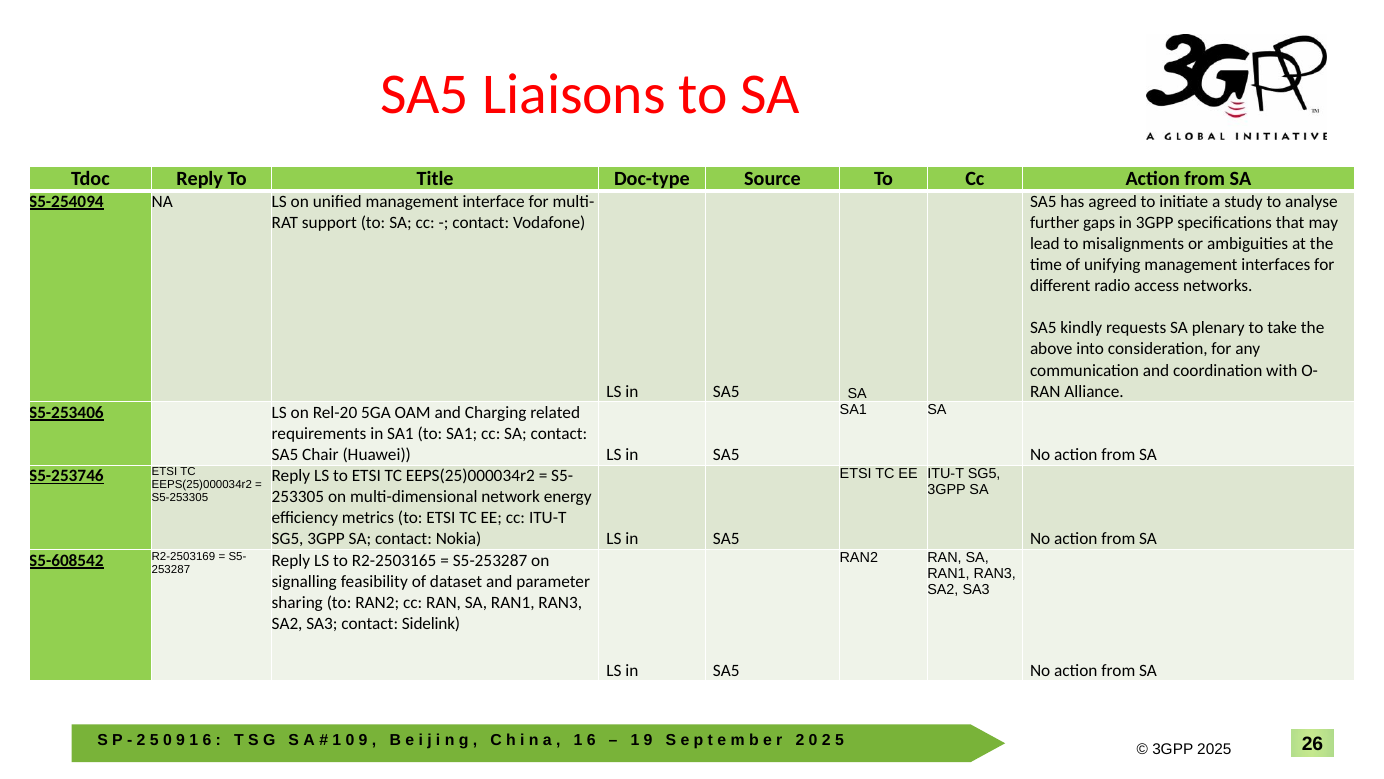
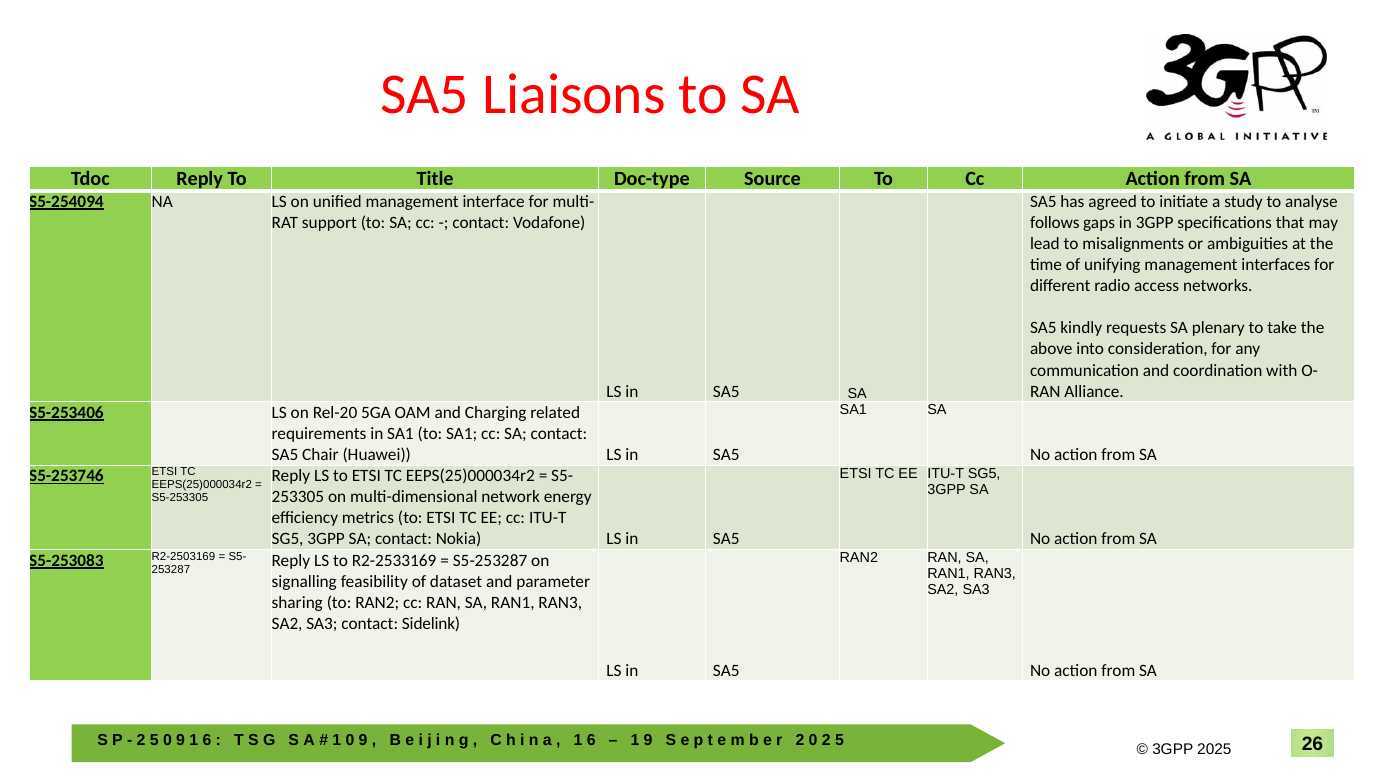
further: further -> follows
S5-608542: S5-608542 -> S5-253083
R2-2503165: R2-2503165 -> R2-2533169
